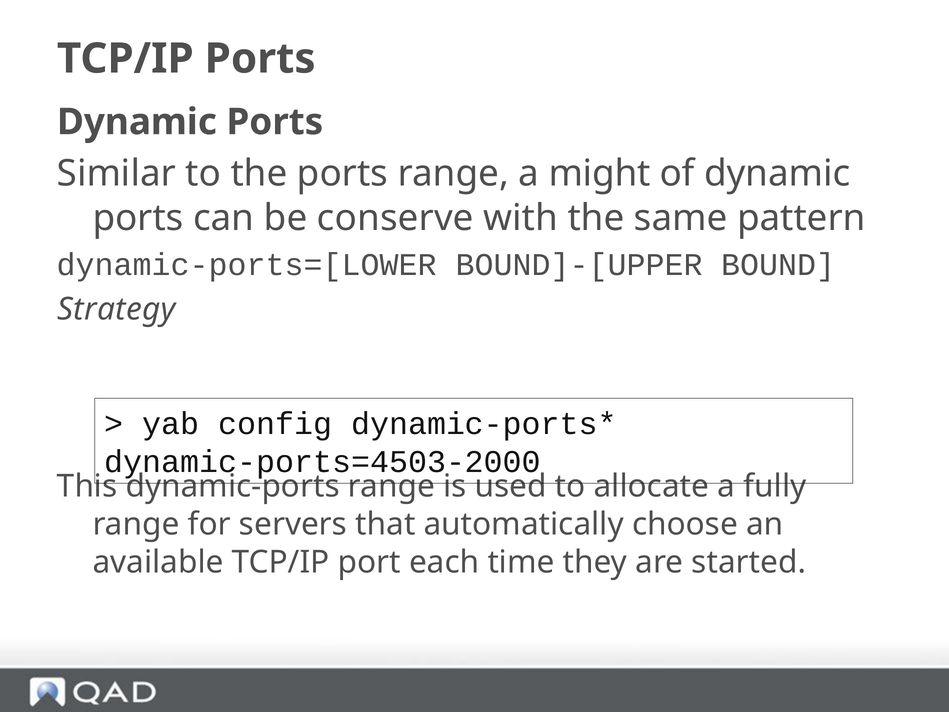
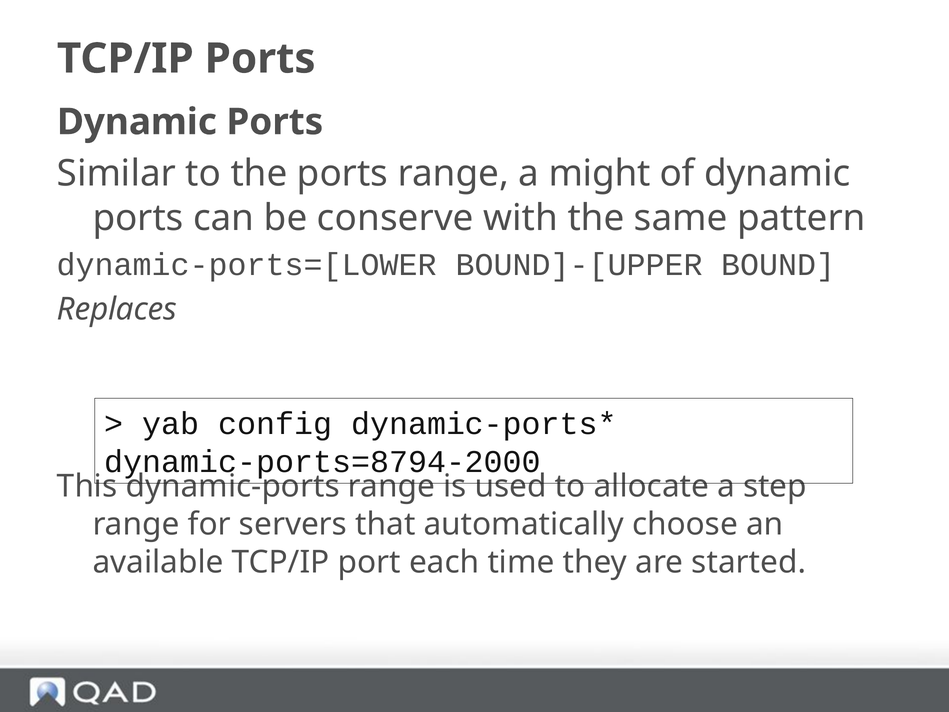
Strategy: Strategy -> Replaces
dynamic-ports=4503-2000: dynamic-ports=4503-2000 -> dynamic-ports=8794-2000
fully: fully -> step
